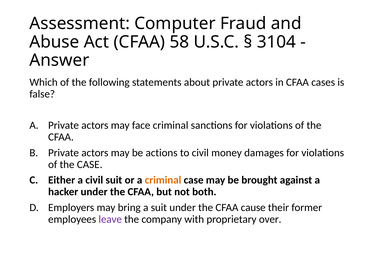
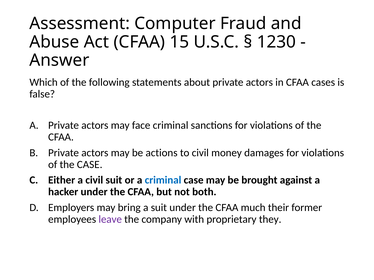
58: 58 -> 15
3104: 3104 -> 1230
criminal at (163, 180) colour: orange -> blue
cause: cause -> much
over: over -> they
